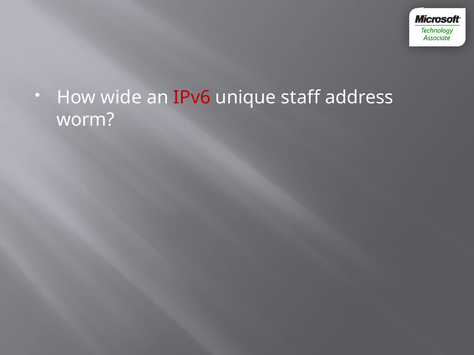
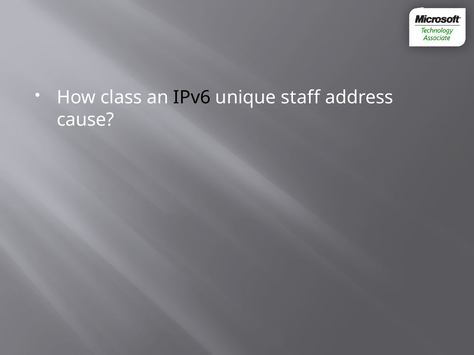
wide: wide -> class
IPv6 colour: red -> black
worm: worm -> cause
